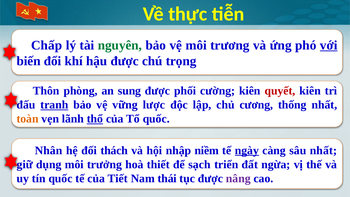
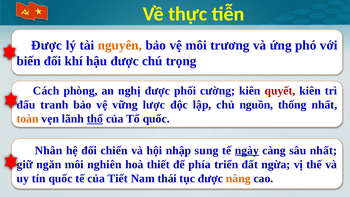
Chấp at (47, 45): Chấp -> Được
nguyên colour: green -> orange
với underline: present -> none
Thôn: Thôn -> Cách
sung: sung -> nghị
tranh underline: present -> none
cương: cương -> nguồn
thách: thách -> chiến
niềm: niềm -> sung
dụng: dụng -> ngăn
trưởng: trưởng -> nghiên
sạch: sạch -> phía
nâng colour: purple -> orange
